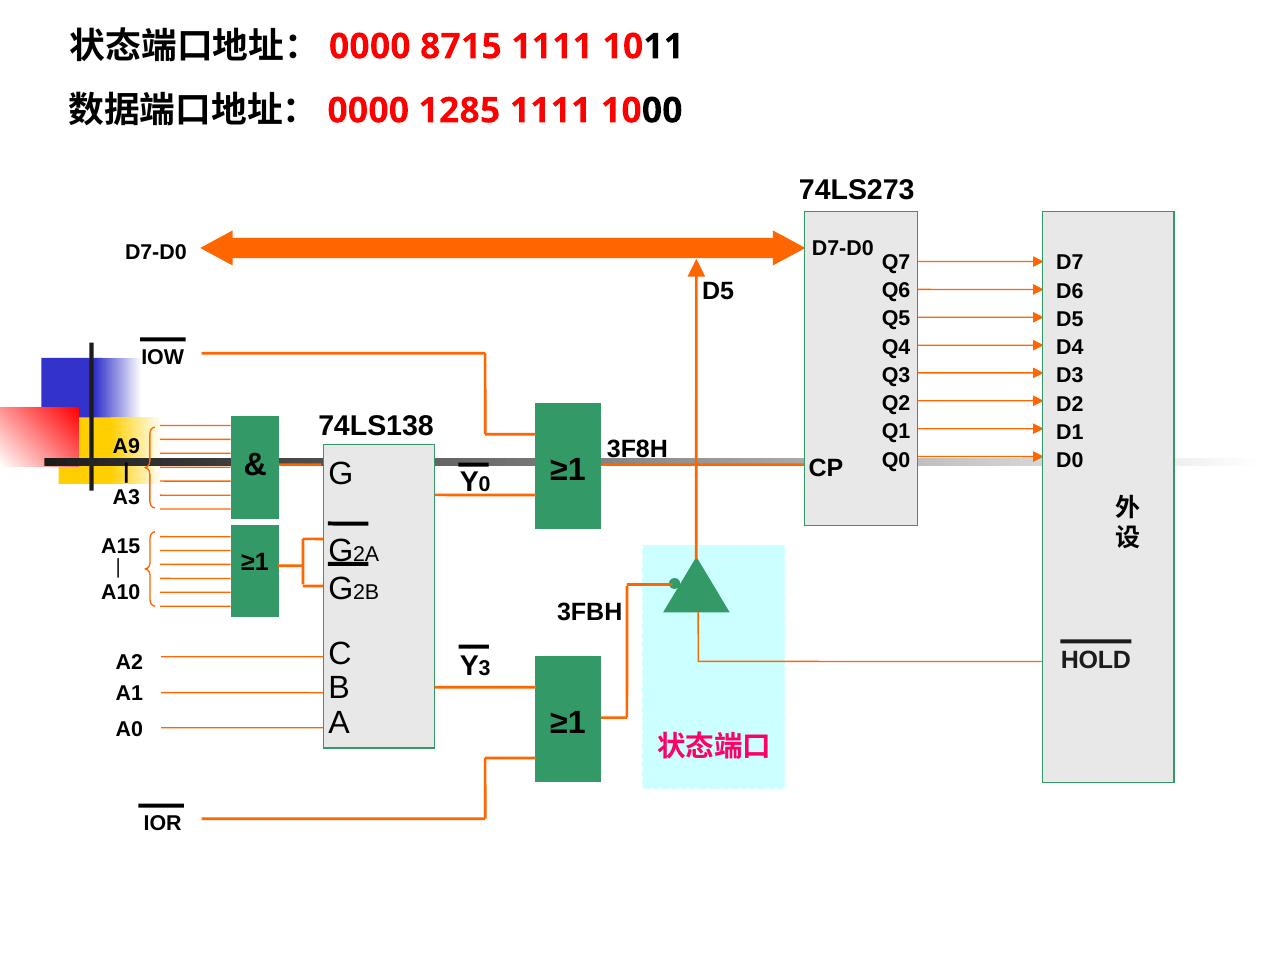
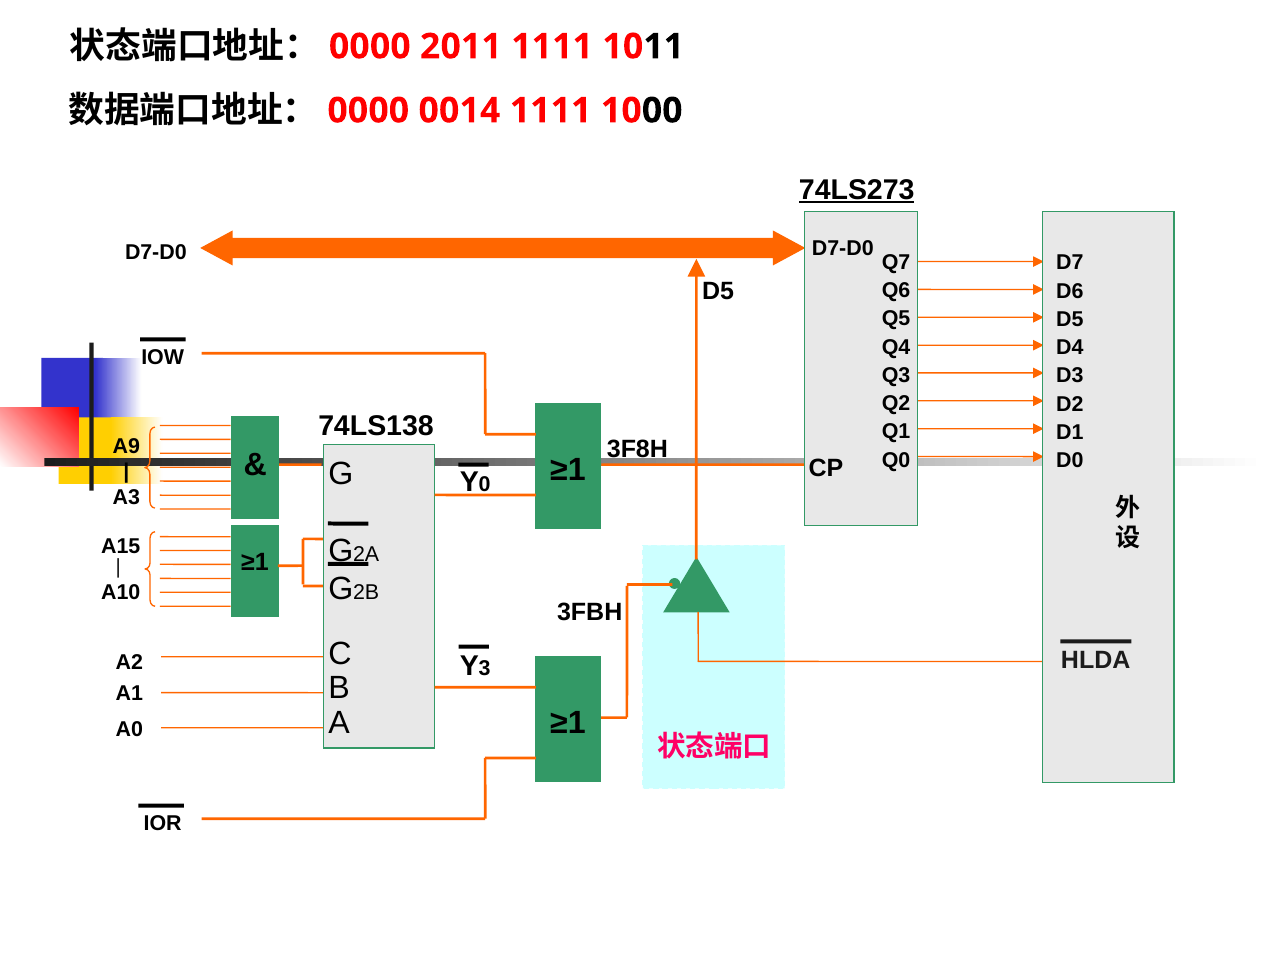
8715: 8715 -> 2011
1285: 1285 -> 0014
74LS273 underline: none -> present
HOLD: HOLD -> HLDA
